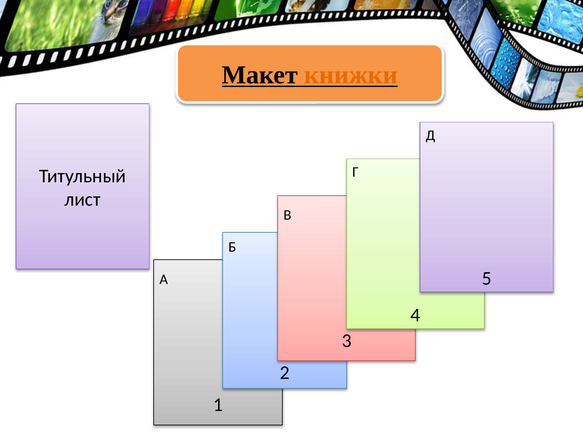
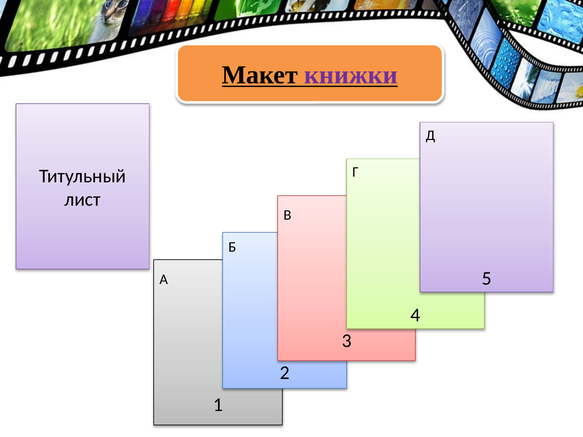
книжки colour: orange -> purple
